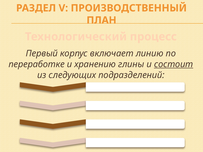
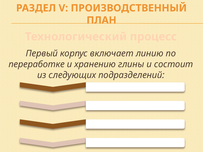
состоит underline: present -> none
